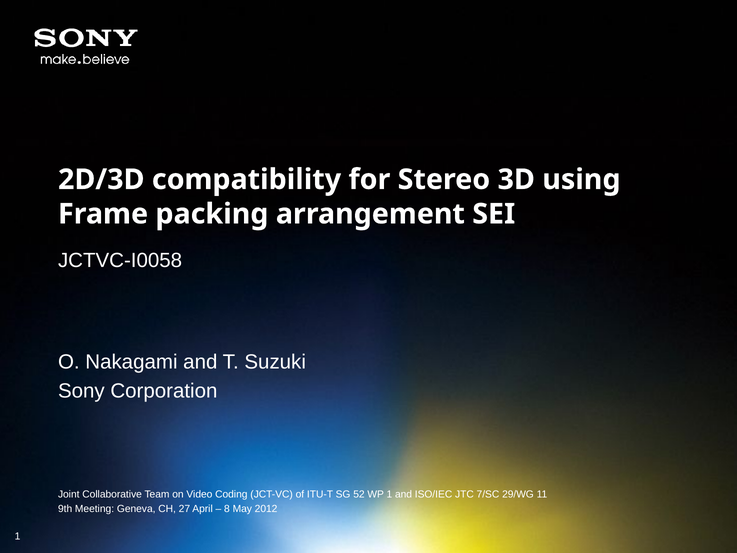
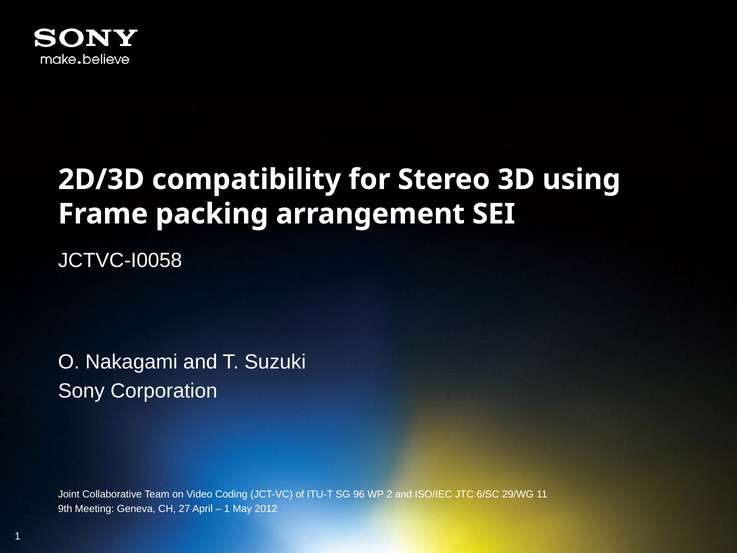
52: 52 -> 96
WP 1: 1 -> 2
7/SC: 7/SC -> 6/SC
8 at (227, 509): 8 -> 1
